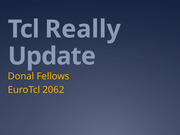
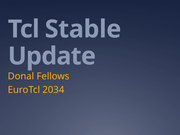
Really: Really -> Stable
2062: 2062 -> 2034
